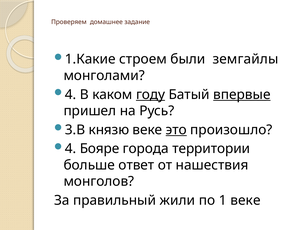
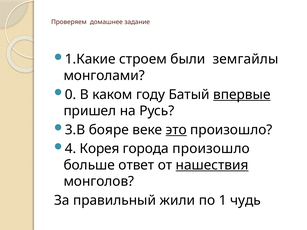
4 at (71, 95): 4 -> 0
году underline: present -> none
князю: князю -> бояре
Бояре: Бояре -> Корея
города территории: территории -> произошло
нашествия underline: none -> present
1 веке: веке -> чудь
